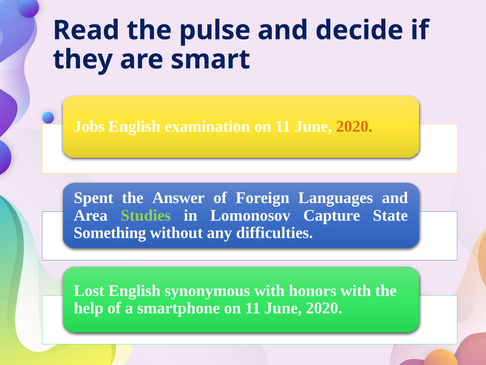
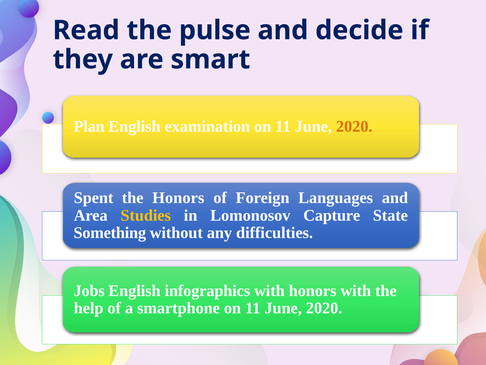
Jobs: Jobs -> Plan
the Answer: Answer -> Honors
Studies colour: light green -> yellow
Lost: Lost -> Jobs
synonymous: synonymous -> infographics
